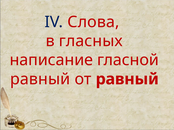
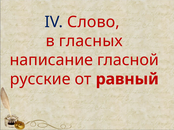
Слова: Слова -> Слово
равный at (40, 79): равный -> русские
